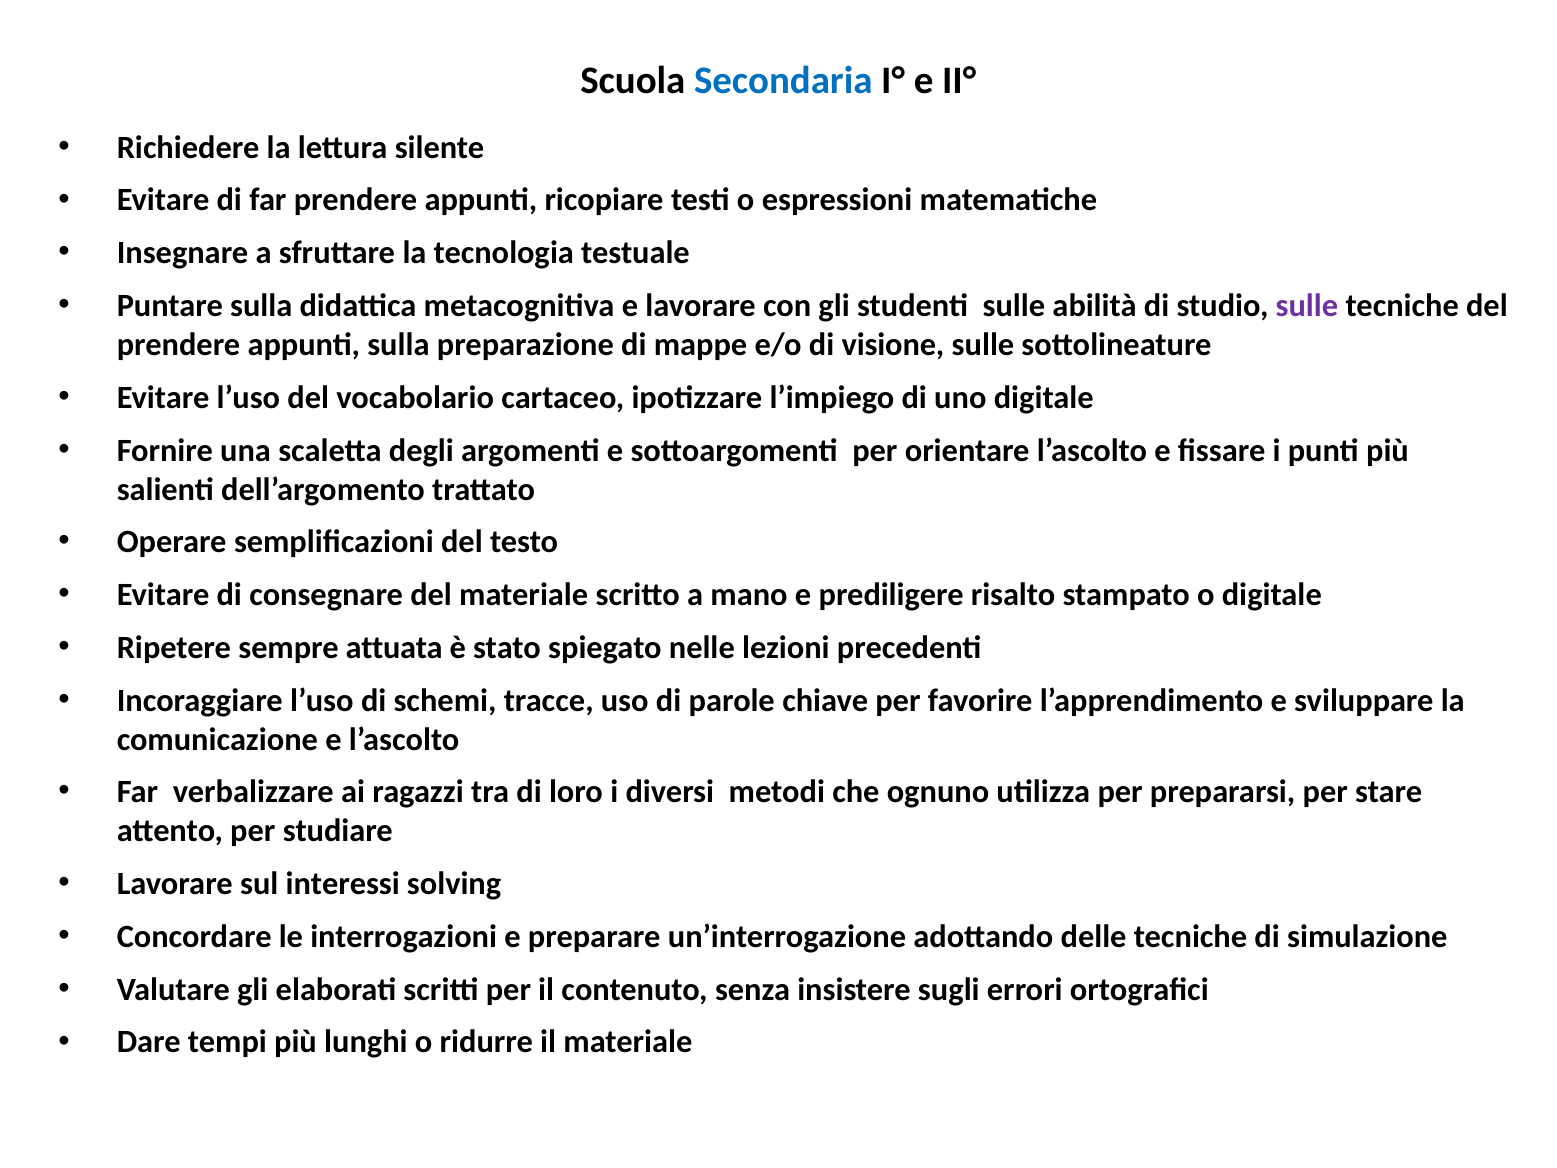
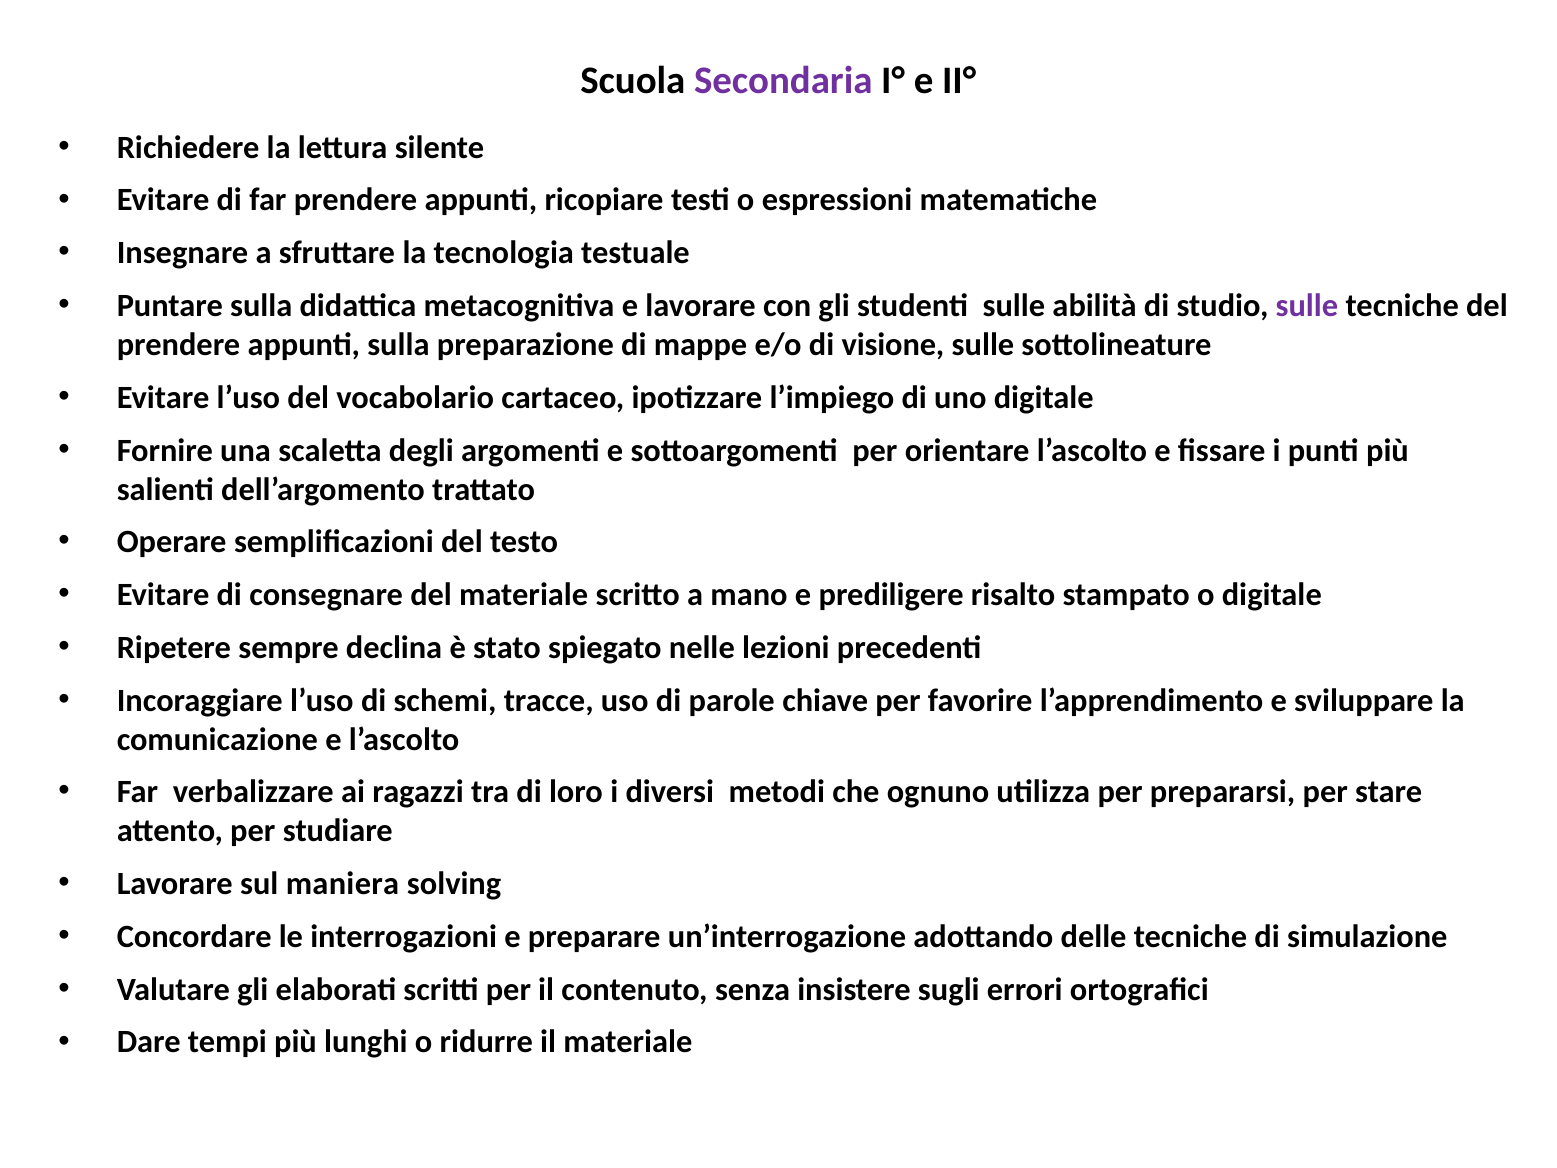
Secondaria colour: blue -> purple
attuata: attuata -> declina
interessi: interessi -> maniera
